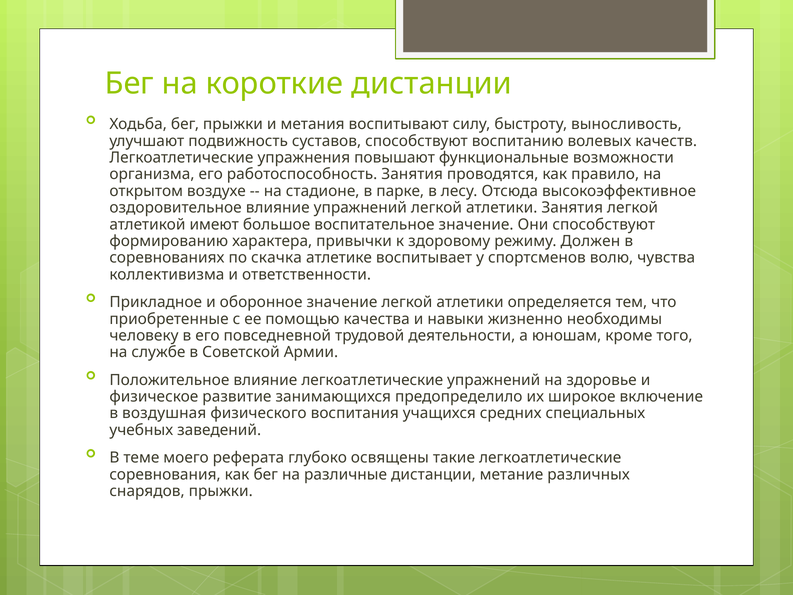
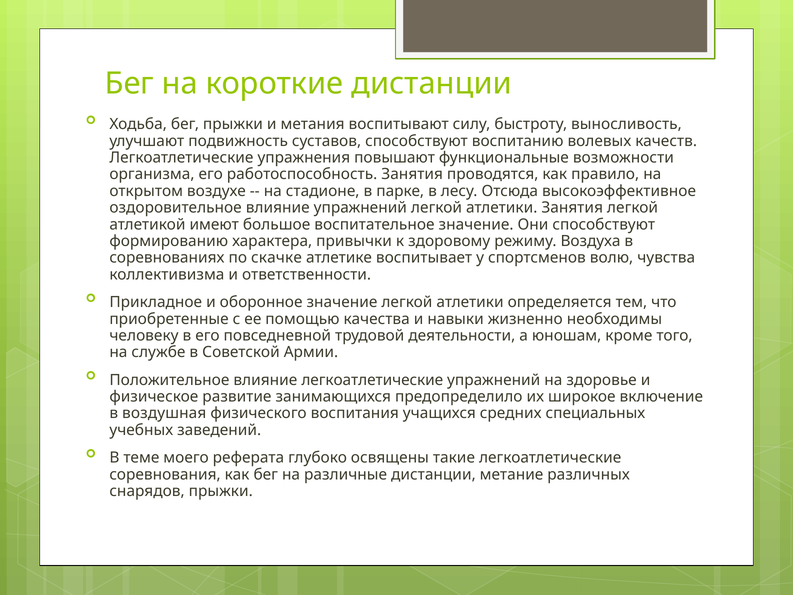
Должен: Должен -> Воздуха
скачка: скачка -> скачке
